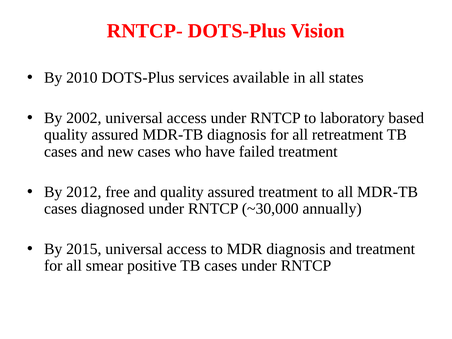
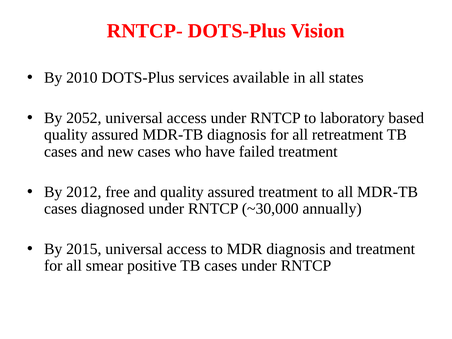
2002: 2002 -> 2052
